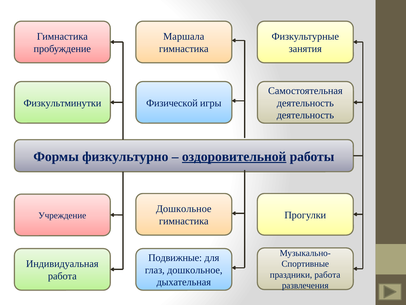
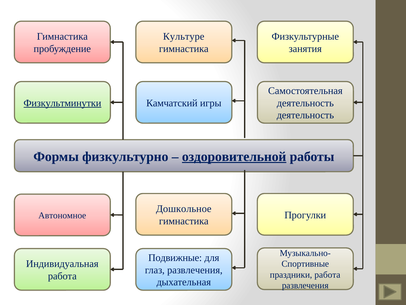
Маршала: Маршала -> Культуре
Физкультминутки underline: none -> present
Физической: Физической -> Камчатский
Учреждение: Учреждение -> Автономное
глаз дошкольное: дошкольное -> развлечения
